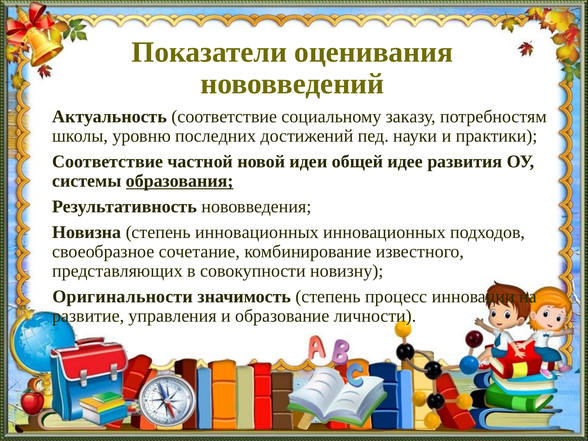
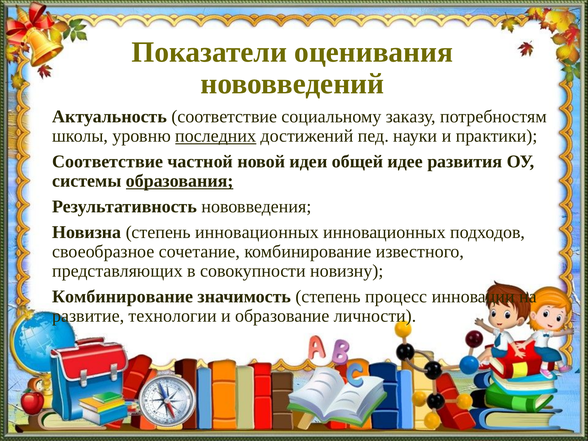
последних underline: none -> present
Оригинальности at (123, 296): Оригинальности -> Комбинирование
управления: управления -> технологии
